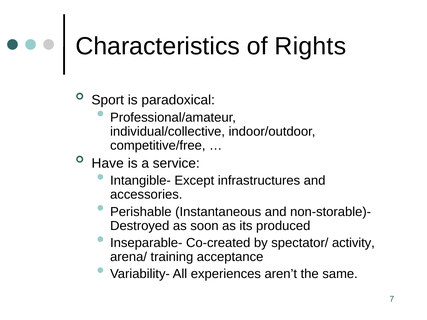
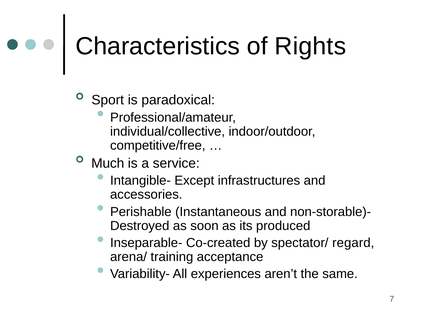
Have: Have -> Much
activity: activity -> regard
